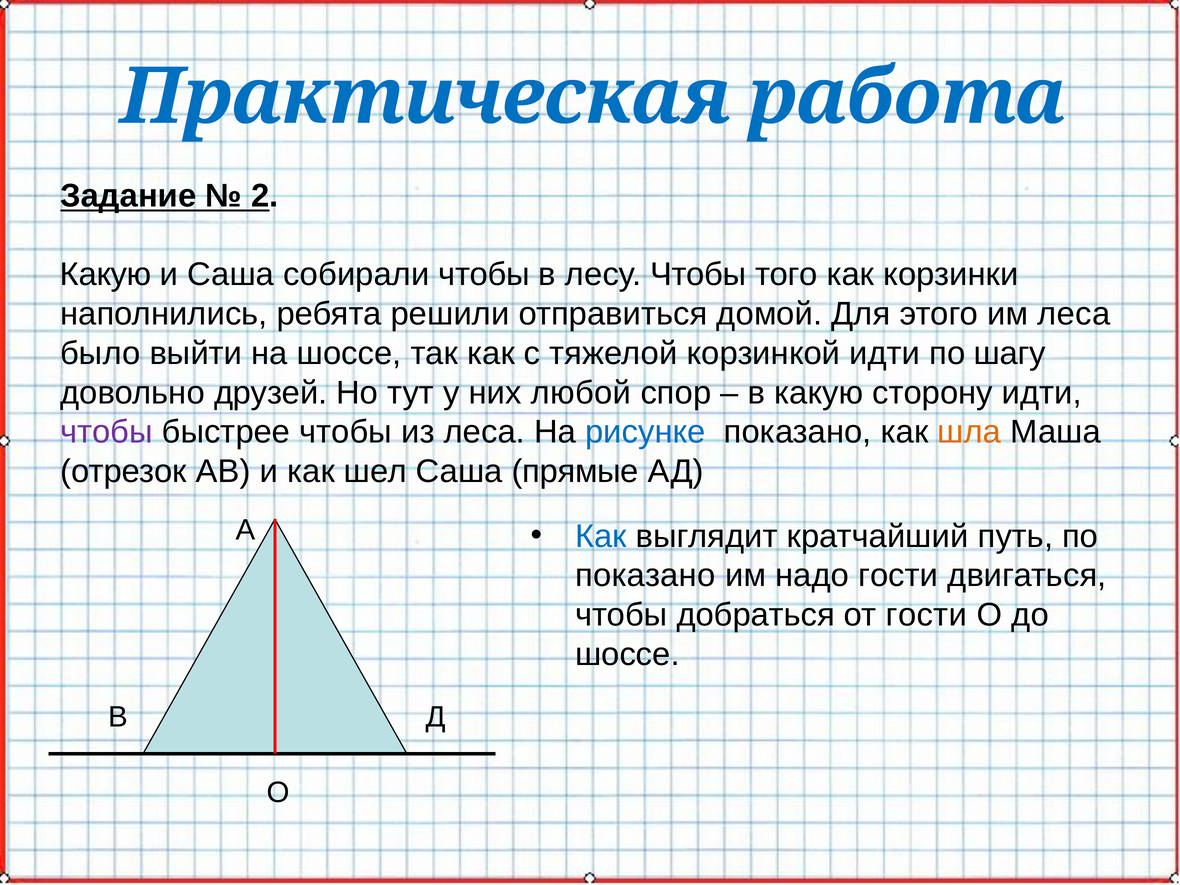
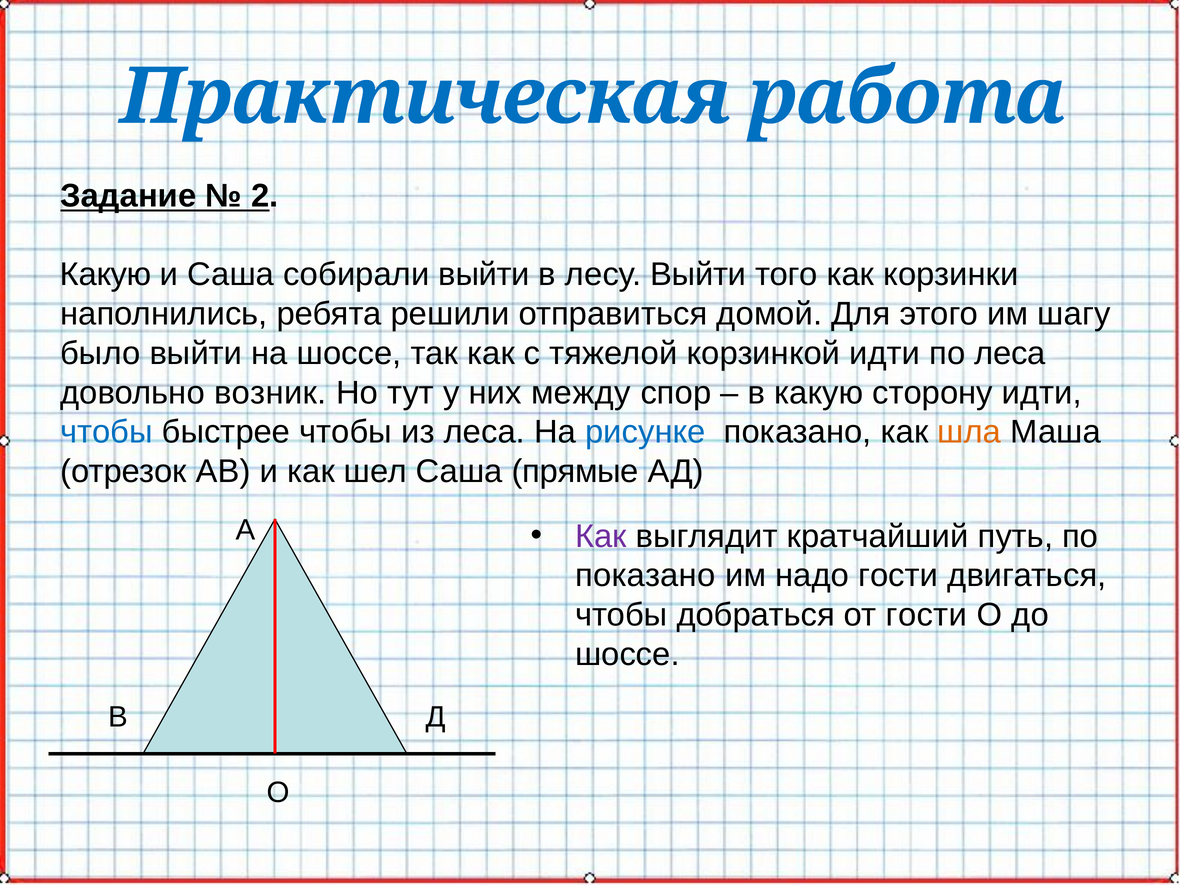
собирали чтобы: чтобы -> выйти
лесу Чтобы: Чтобы -> Выйти
им леса: леса -> шагу
по шагу: шагу -> леса
друзей: друзей -> возник
любой: любой -> между
чтобы at (106, 432) colour: purple -> blue
Как at (601, 536) colour: blue -> purple
